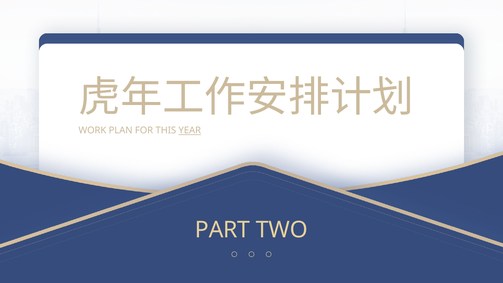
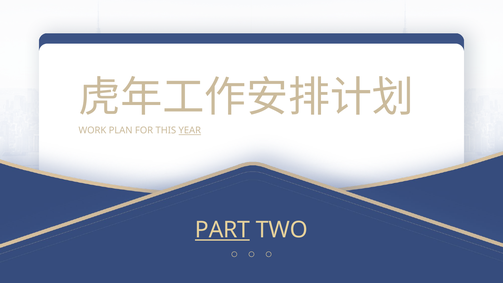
PART underline: none -> present
